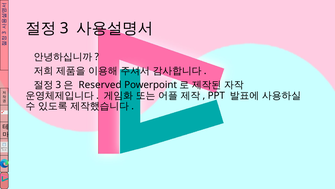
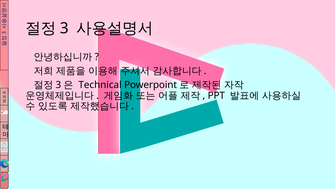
Reserved: Reserved -> Technical
